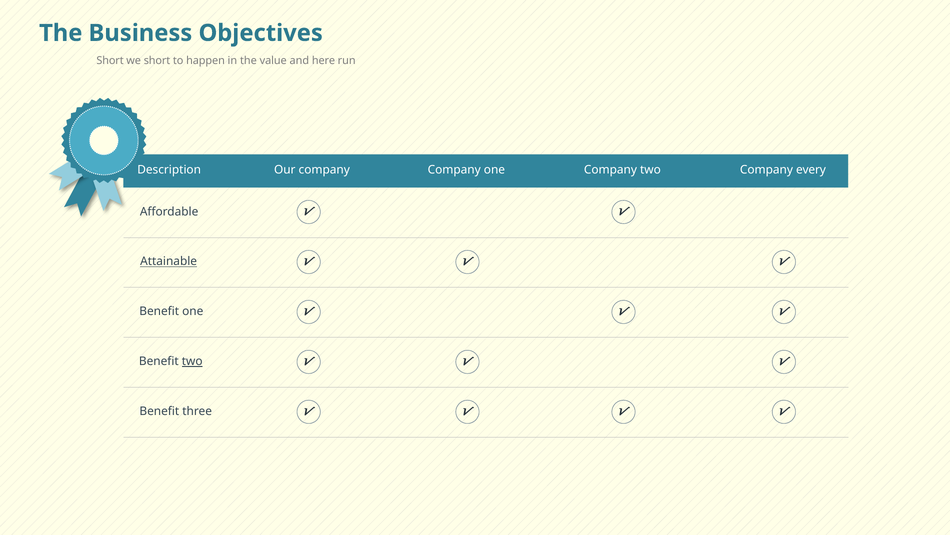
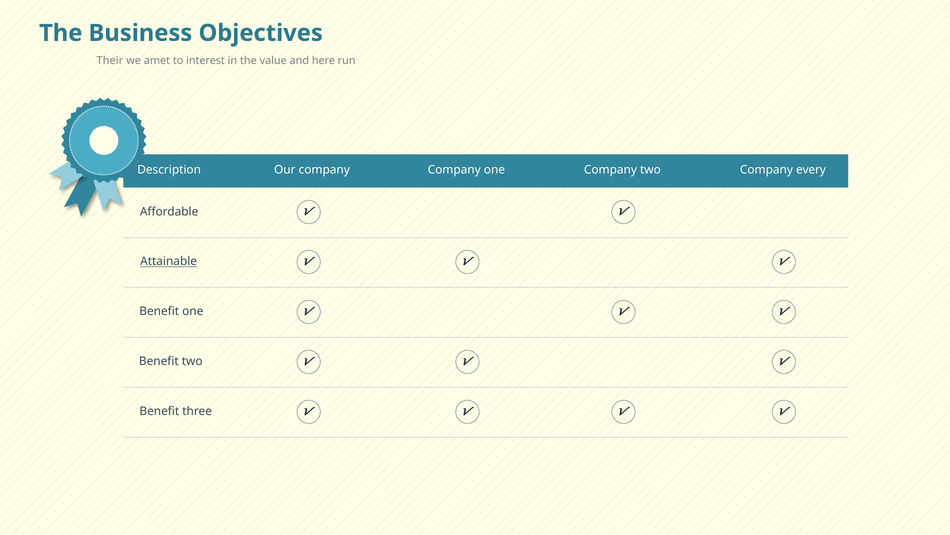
Short at (110, 60): Short -> Their
we short: short -> amet
happen: happen -> interest
two at (192, 361) underline: present -> none
